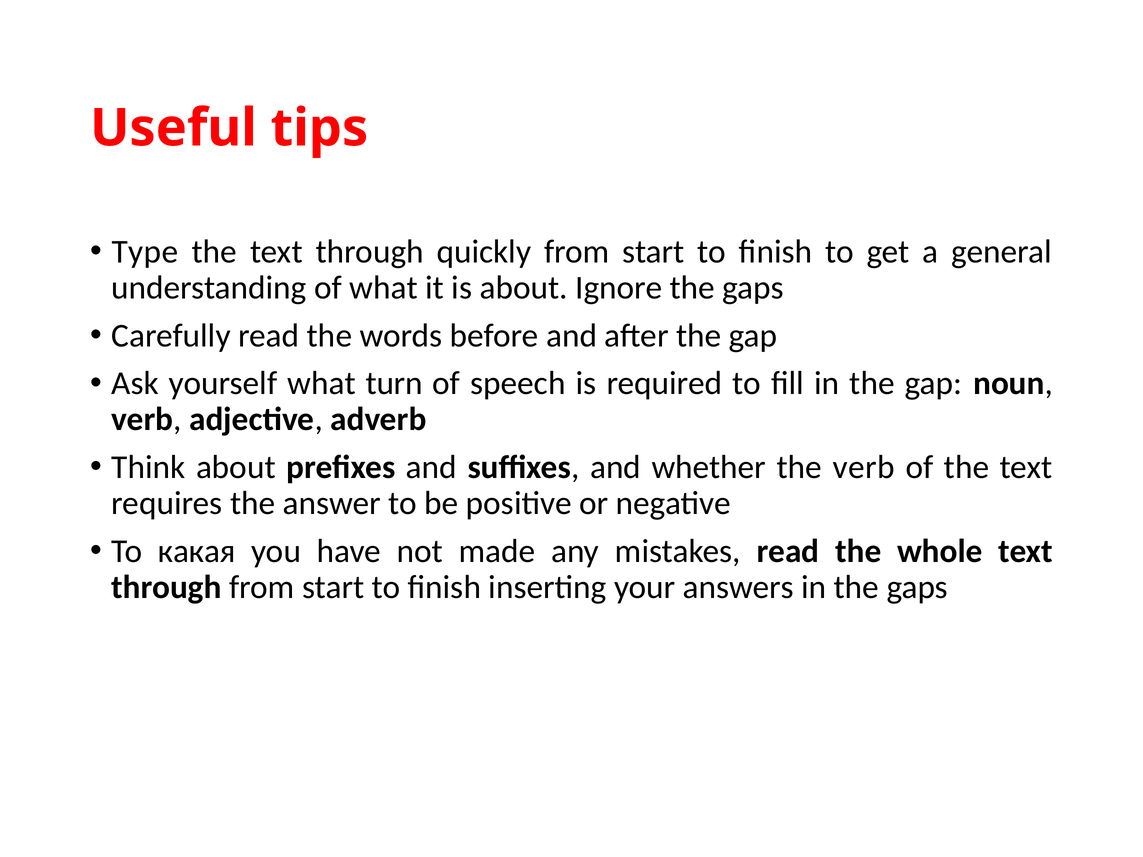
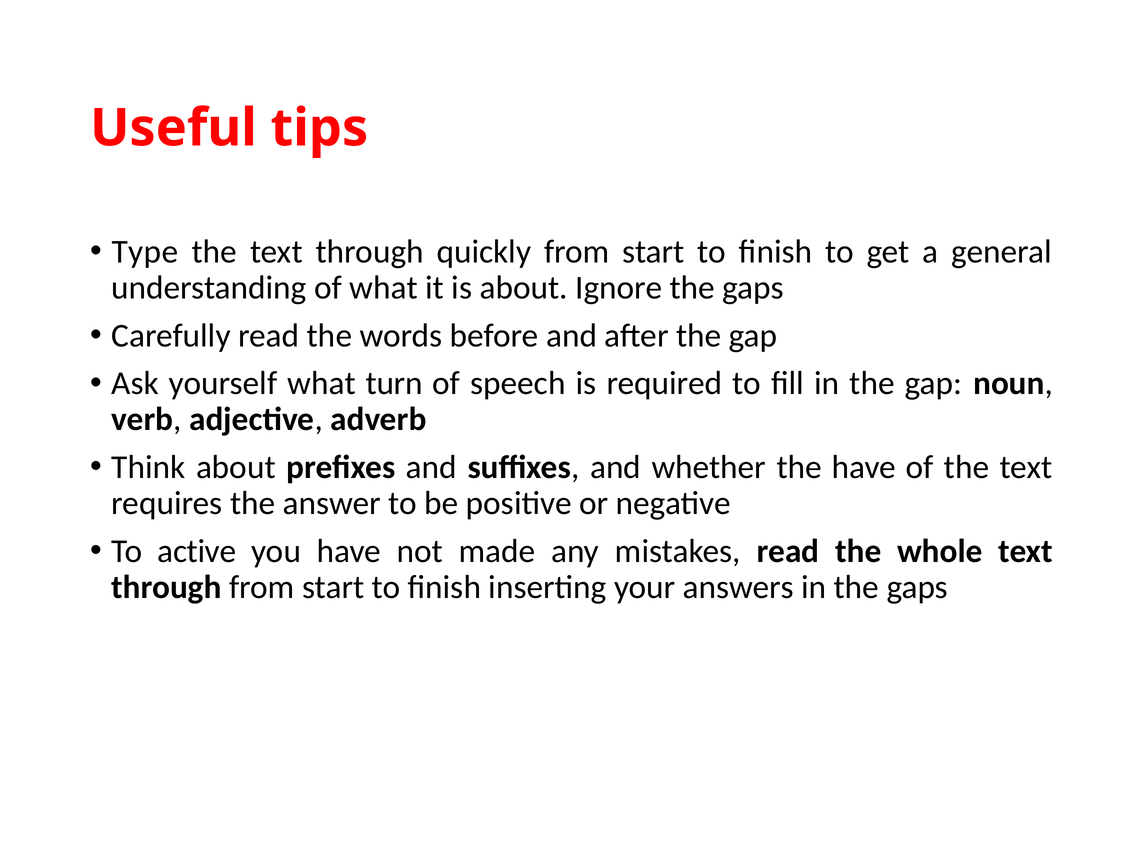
the verb: verb -> have
какая: какая -> active
